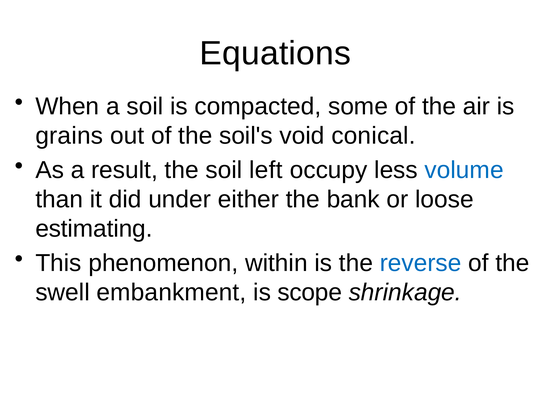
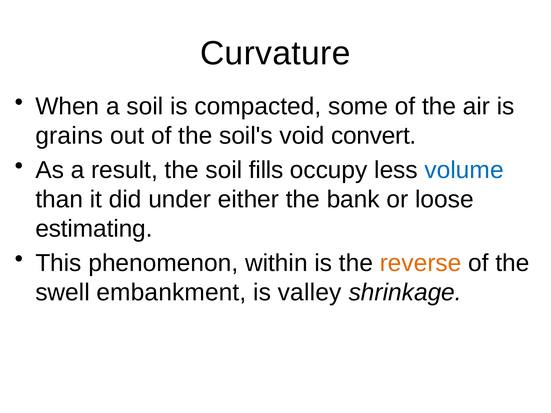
Equations: Equations -> Curvature
conical: conical -> convert
left: left -> fills
reverse colour: blue -> orange
scope: scope -> valley
